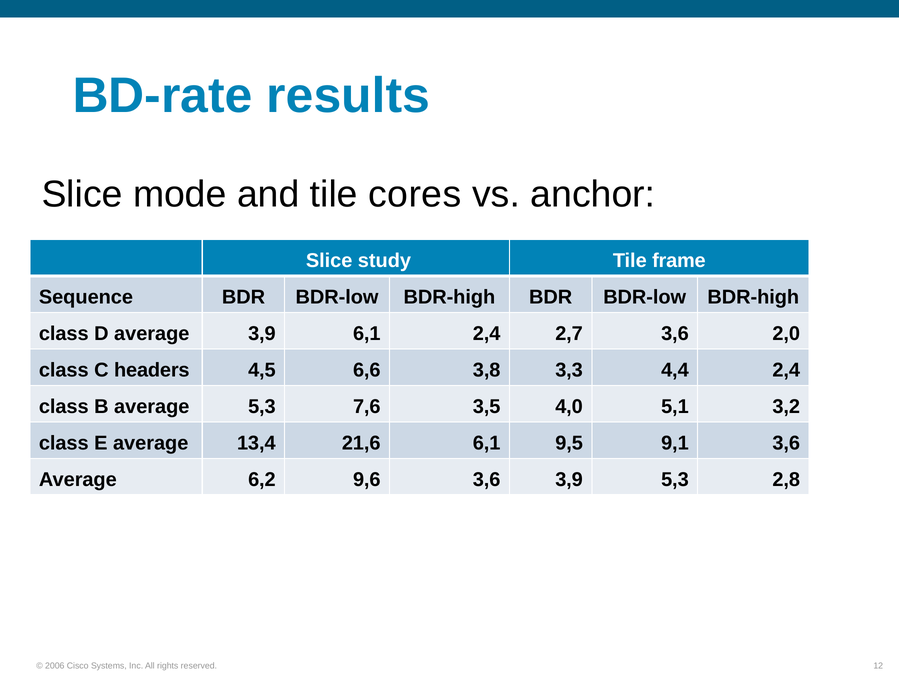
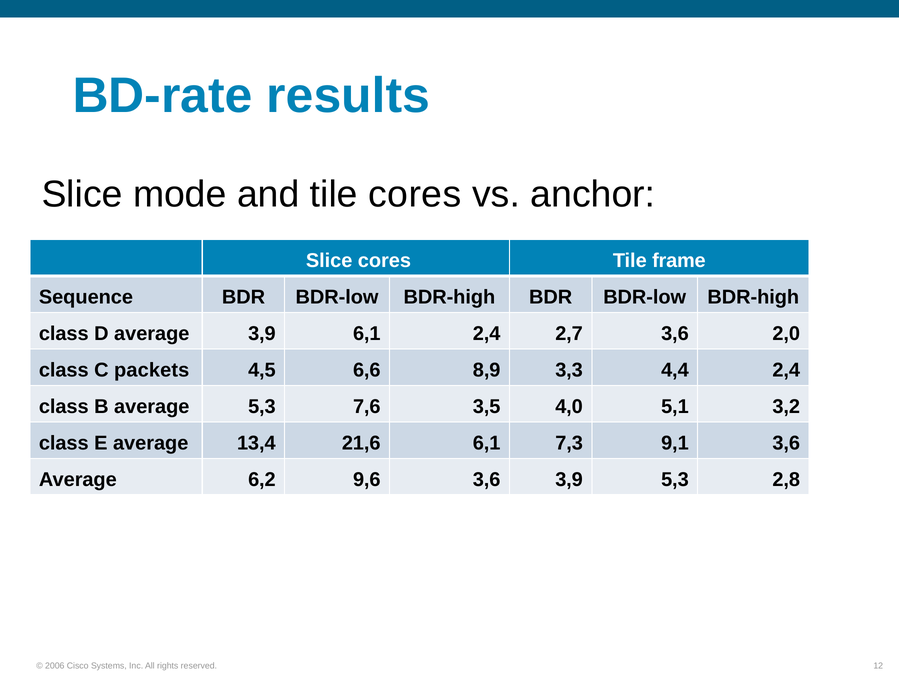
Slice study: study -> cores
headers: headers -> packets
3,8: 3,8 -> 8,9
9,5: 9,5 -> 7,3
